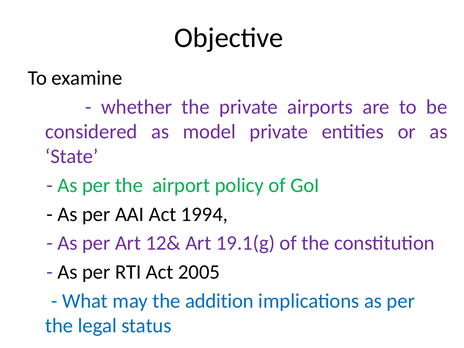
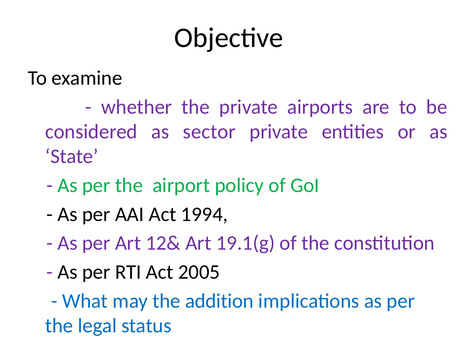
model: model -> sector
